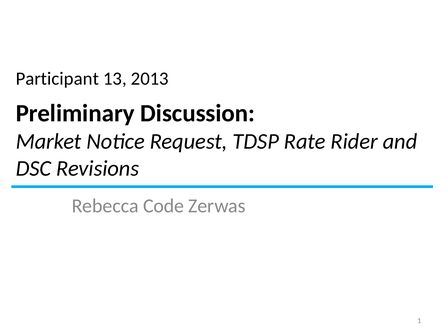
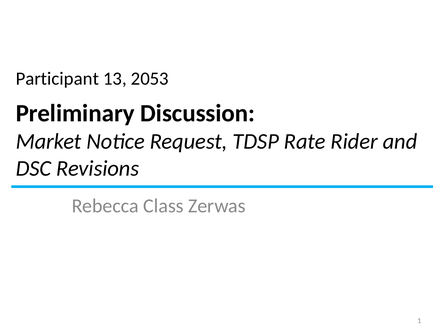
2013: 2013 -> 2053
Code: Code -> Class
